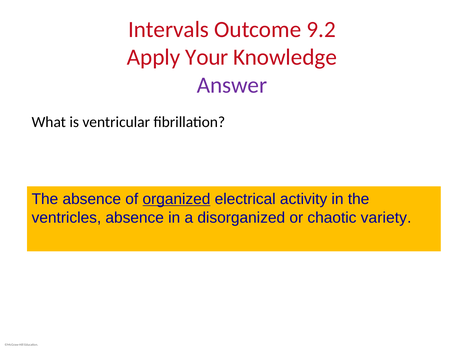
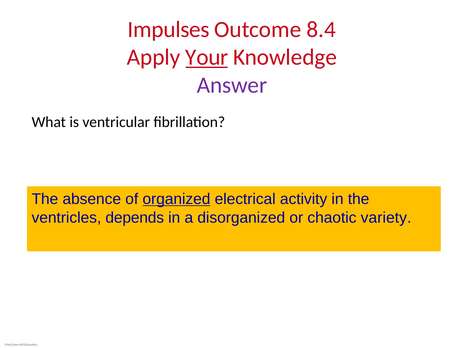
Intervals: Intervals -> Impulses
9.2: 9.2 -> 8.4
Your underline: none -> present
ventricles absence: absence -> depends
